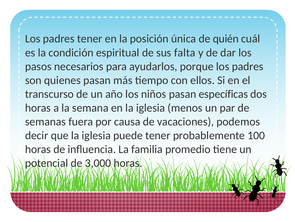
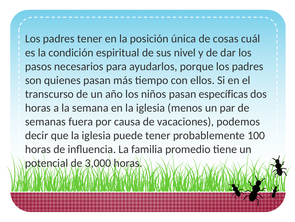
quién: quién -> cosas
falta: falta -> nivel
